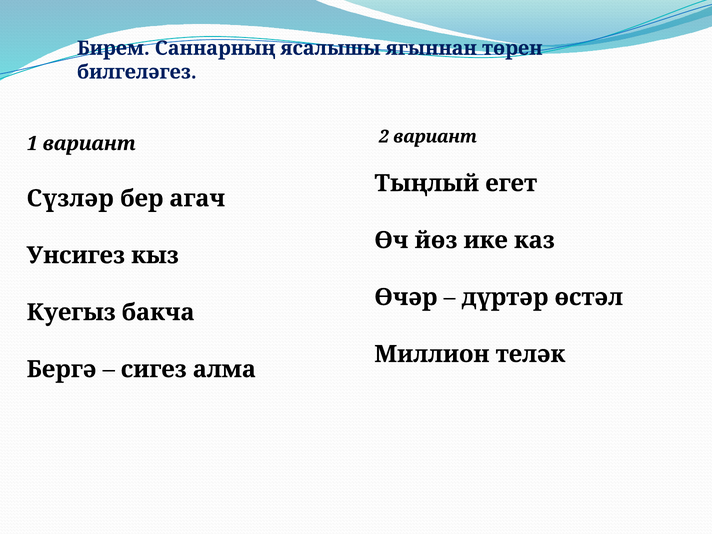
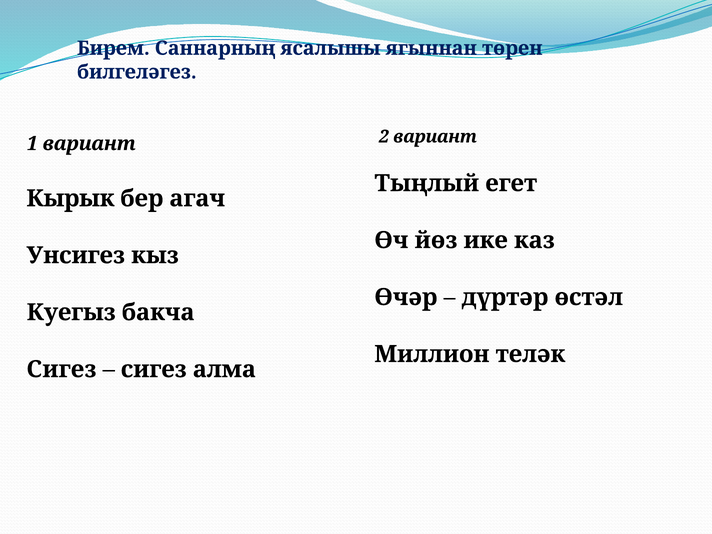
Сүзләр: Сүзләр -> Кырык
Бергә at (62, 369): Бергә -> Сигез
